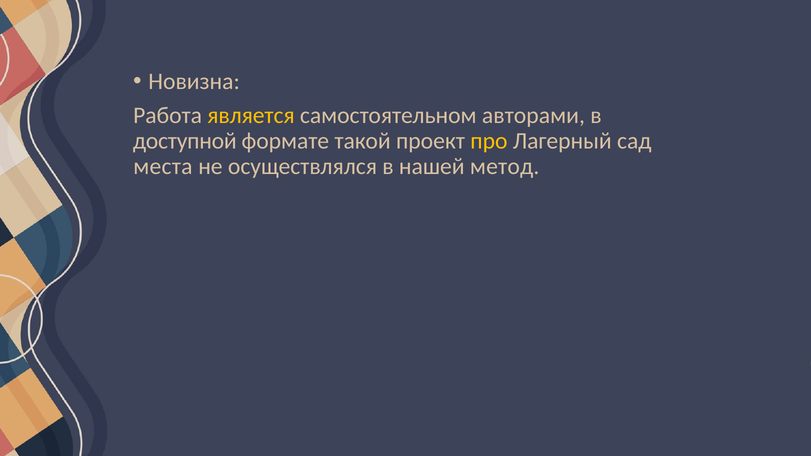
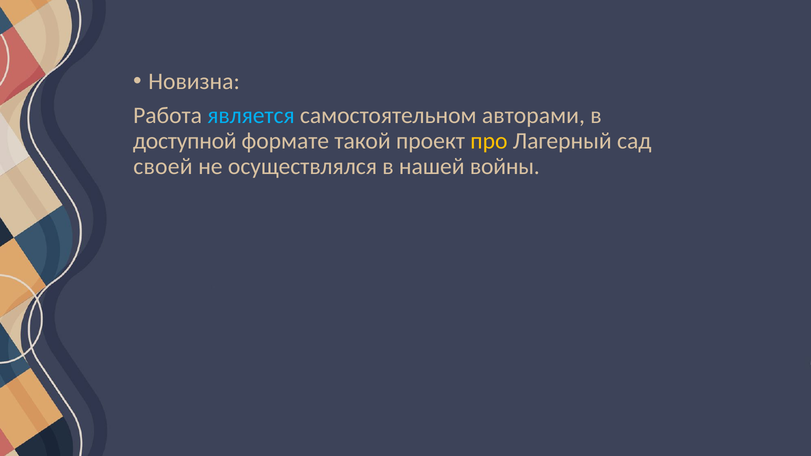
является colour: yellow -> light blue
места: места -> своей
метод: метод -> войны
